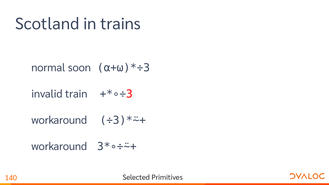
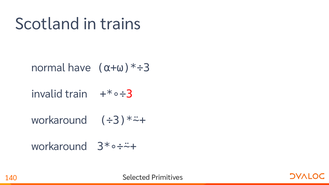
soon: soon -> have
